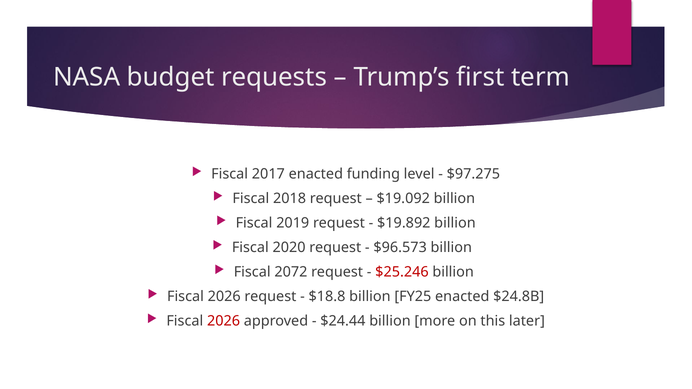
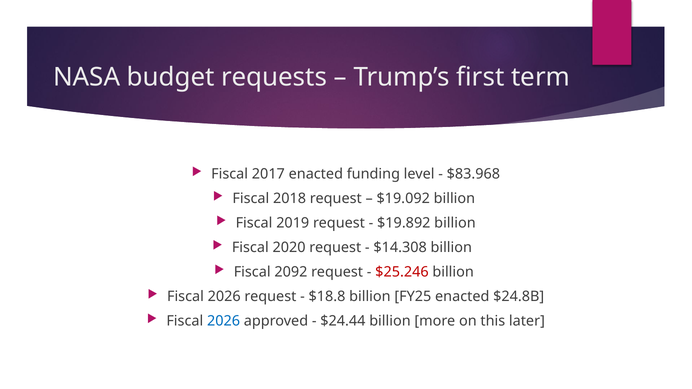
$97.275: $97.275 -> $83.968
$96.573: $96.573 -> $14.308
2072: 2072 -> 2092
2026 at (224, 321) colour: red -> blue
